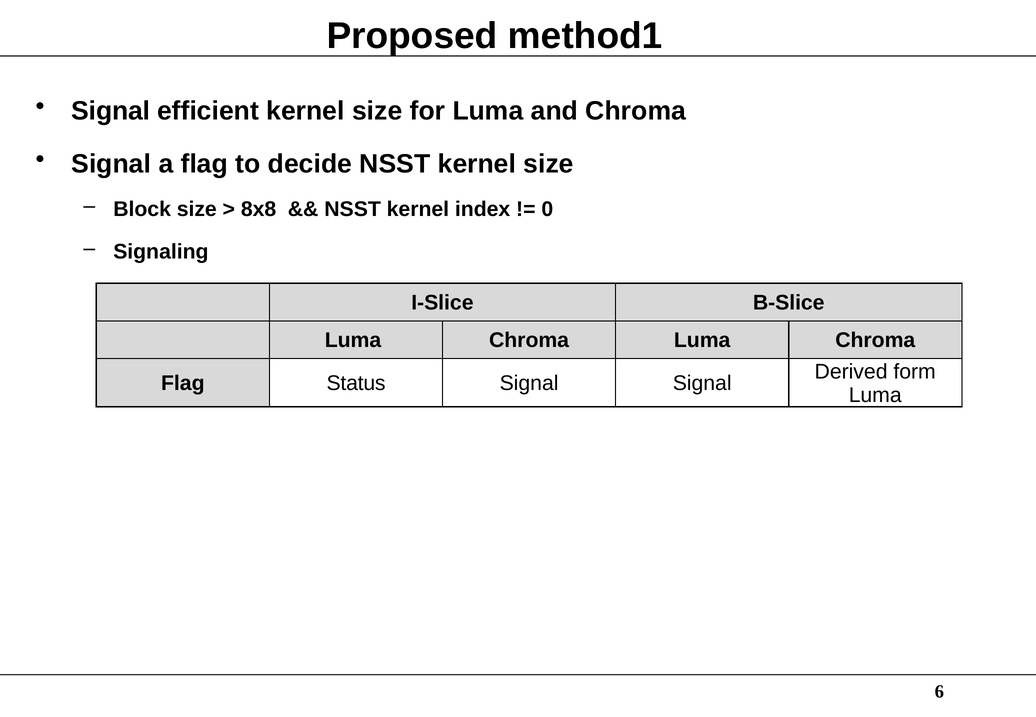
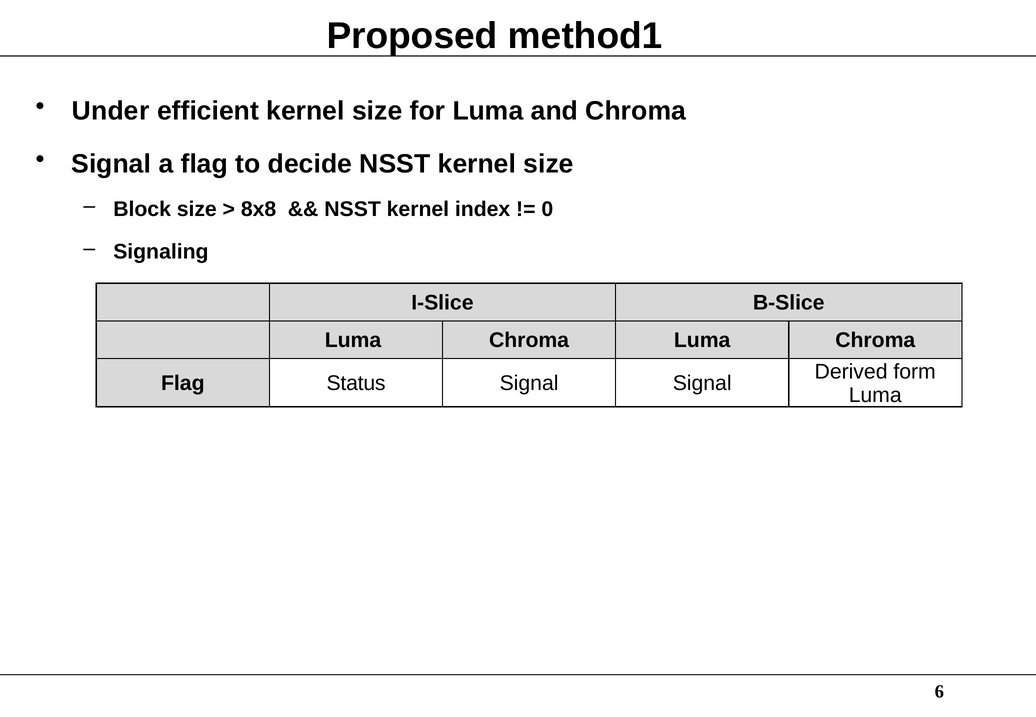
Signal at (111, 111): Signal -> Under
